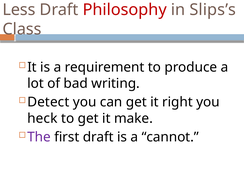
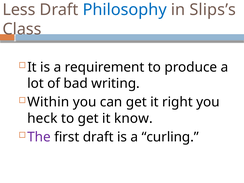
Philosophy colour: red -> blue
Detect: Detect -> Within
make: make -> know
cannot: cannot -> curling
